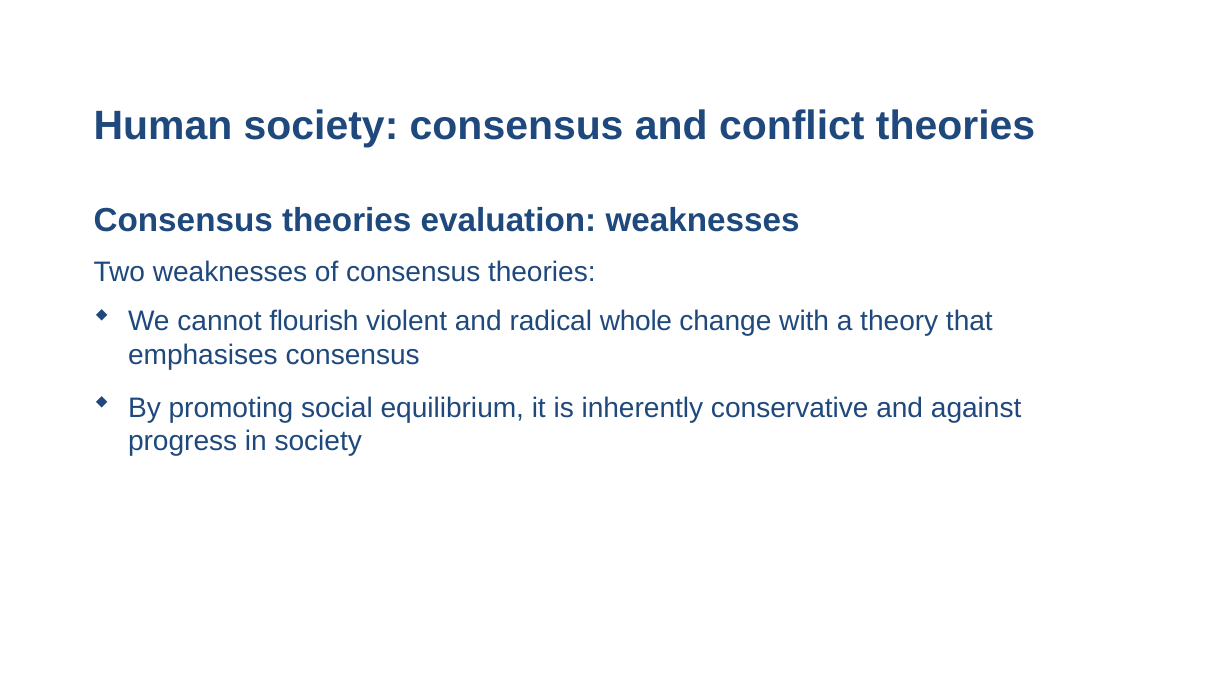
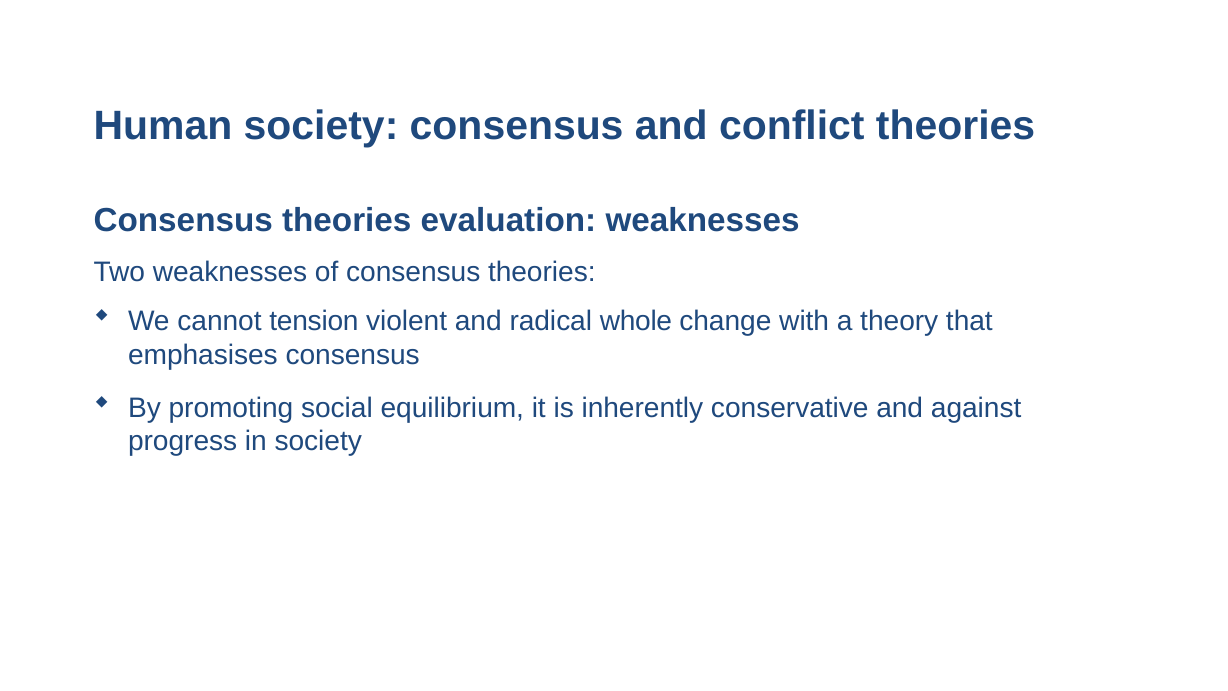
flourish: flourish -> tension
